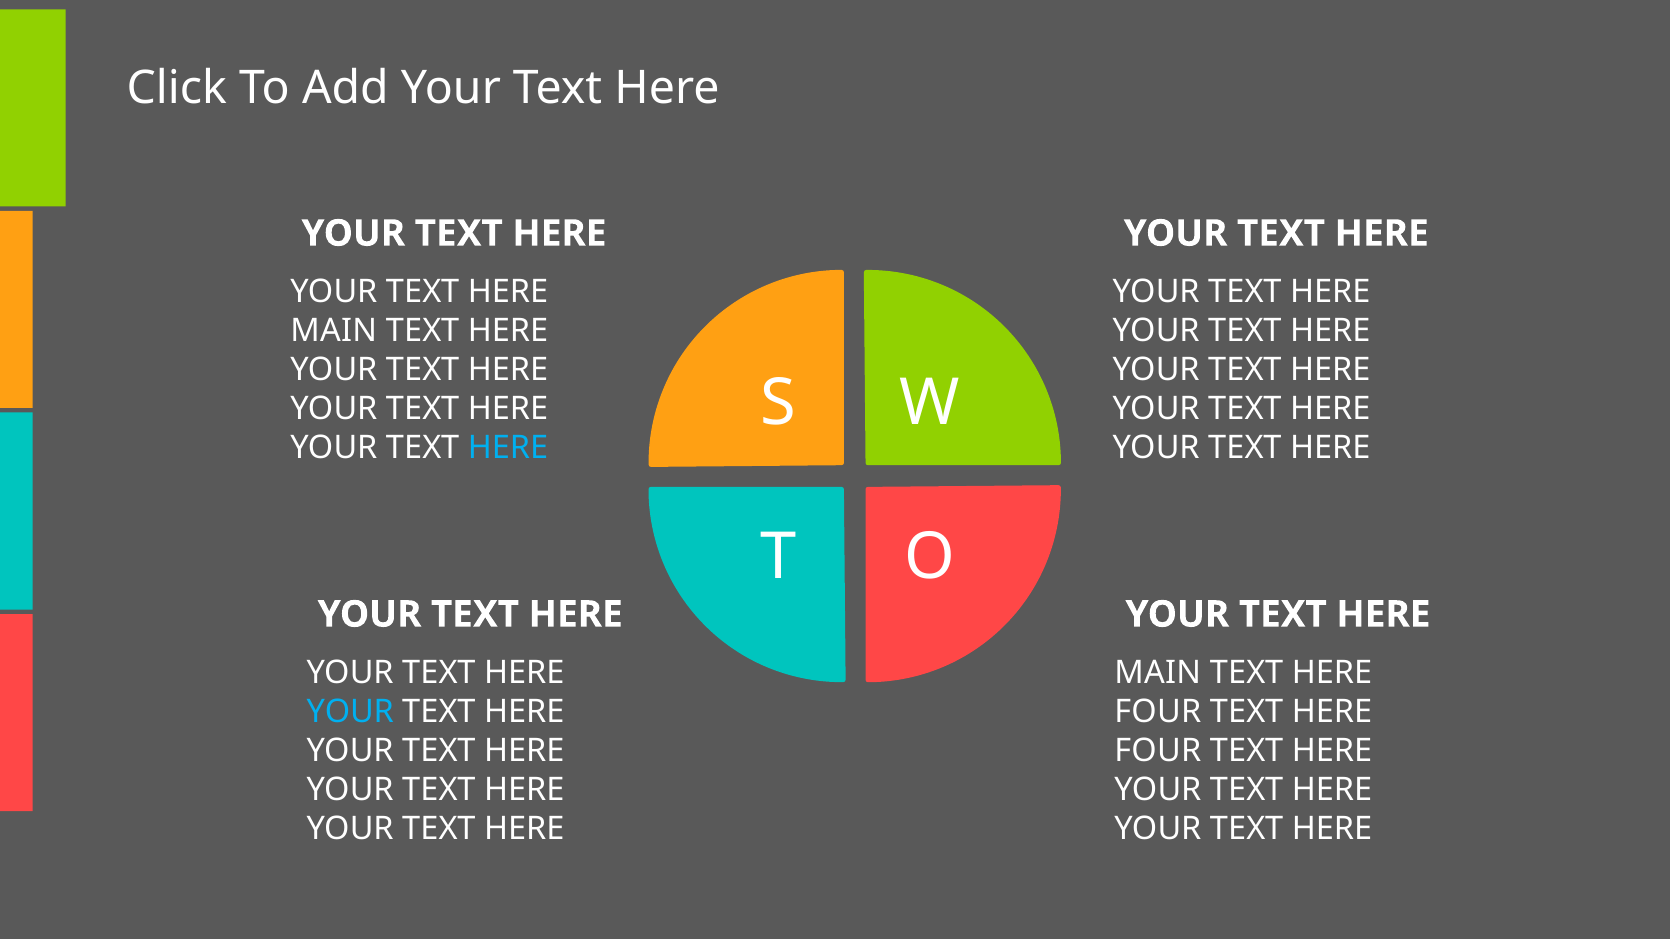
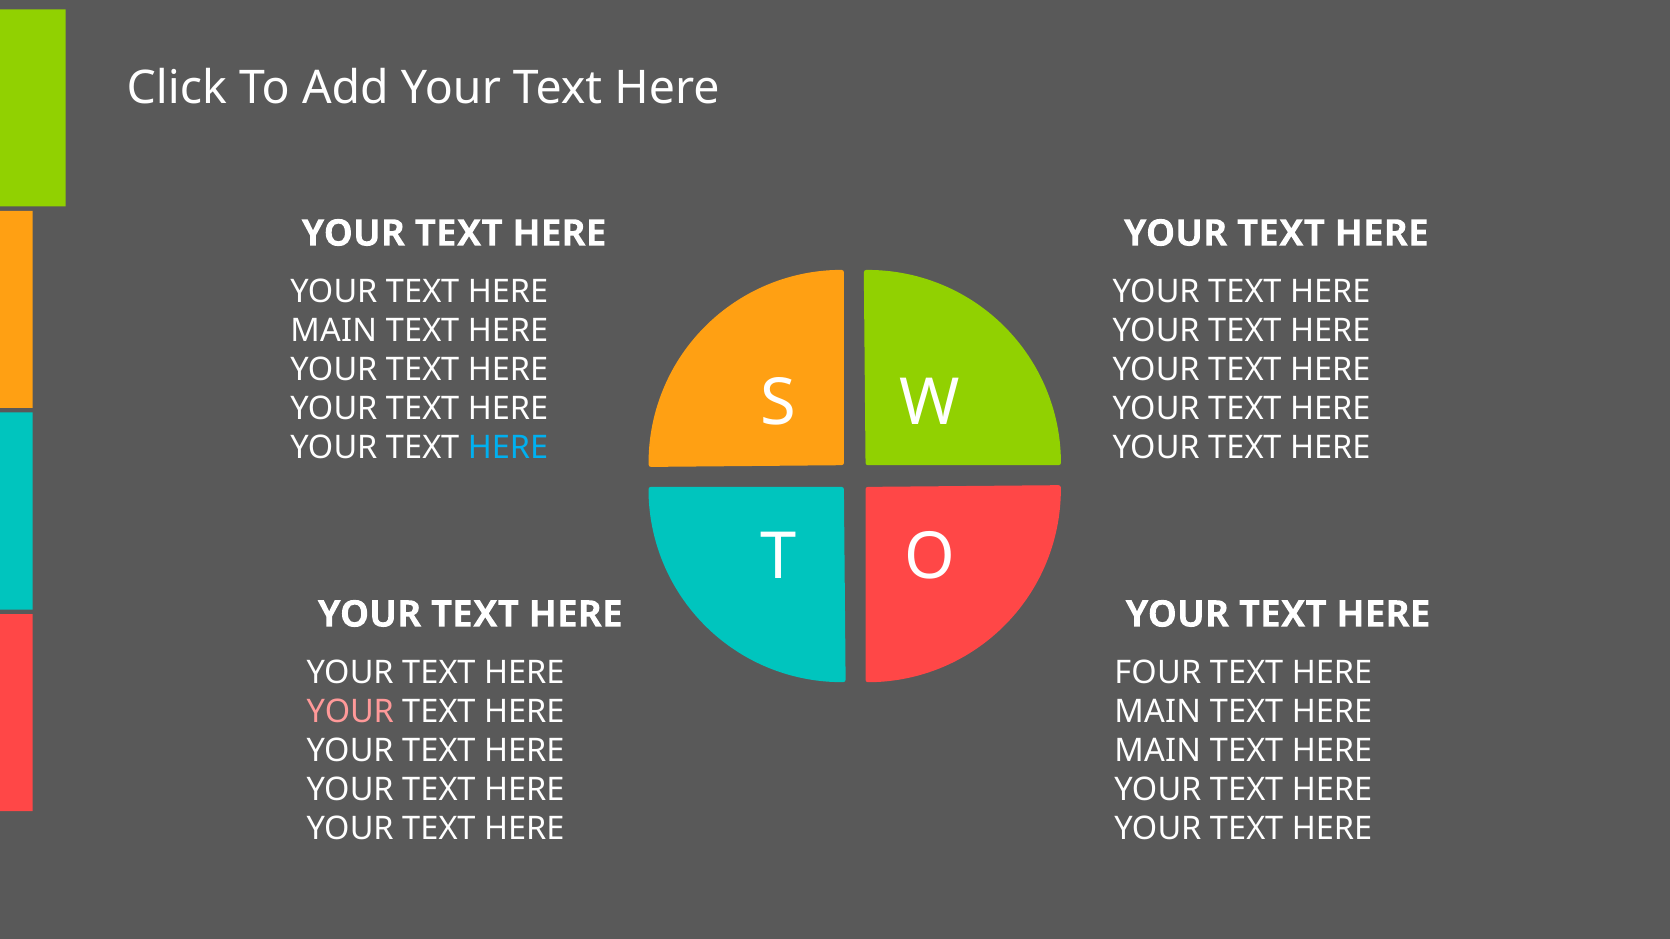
MAIN at (1158, 673): MAIN -> FOUR
YOUR at (350, 712) colour: light blue -> pink
FOUR at (1158, 712): FOUR -> MAIN
FOUR at (1158, 751): FOUR -> MAIN
